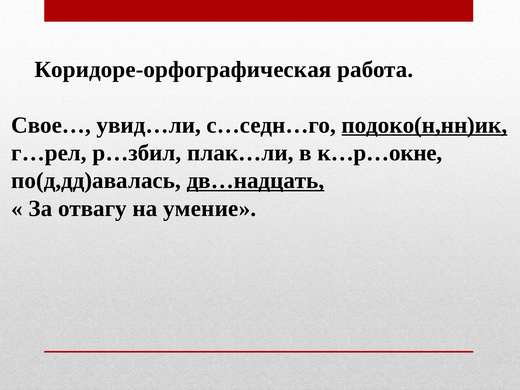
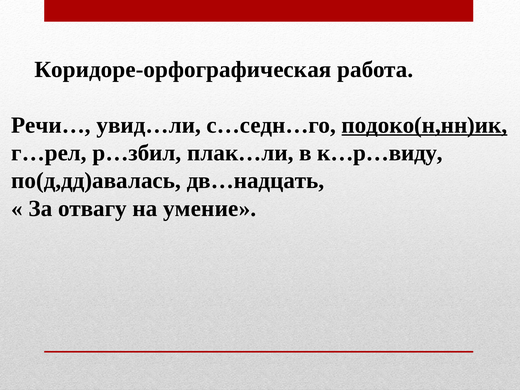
Свое…: Свое… -> Речи…
к…р…окне: к…р…окне -> к…р…виду
дв…надцать underline: present -> none
